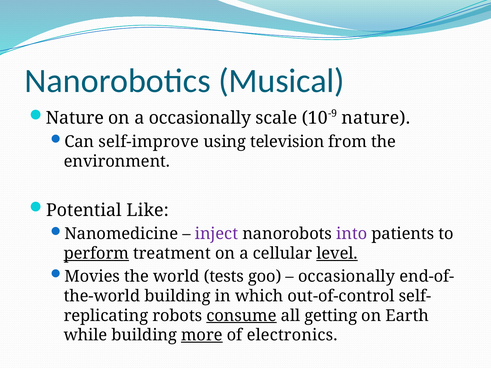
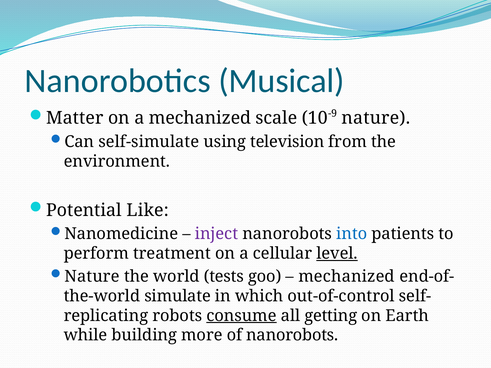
Nature at (75, 118): Nature -> Matter
a occasionally: occasionally -> mechanized
self-improve: self-improve -> self-simulate
into colour: purple -> blue
perform underline: present -> none
Movies at (92, 277): Movies -> Nature
occasionally at (347, 277): occasionally -> mechanized
building at (177, 296): building -> simulate
more underline: present -> none
of electronics: electronics -> nanorobots
